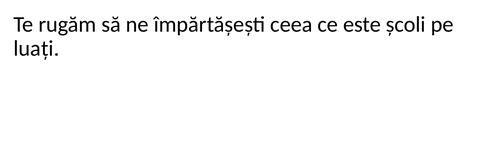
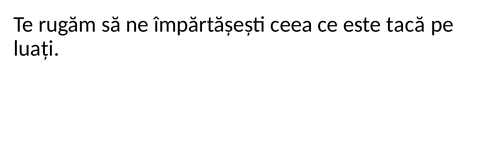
școli: școli -> tacă
